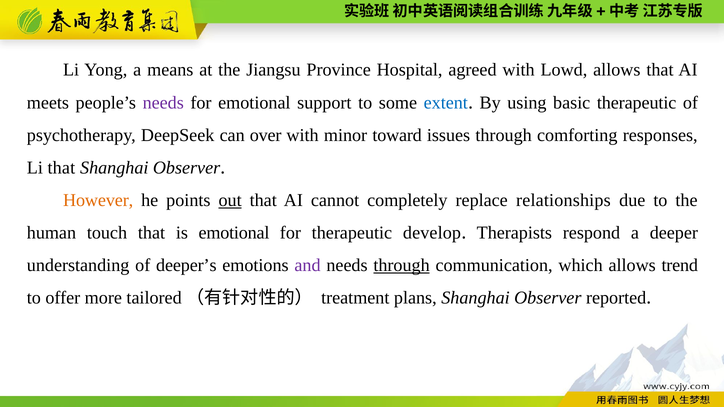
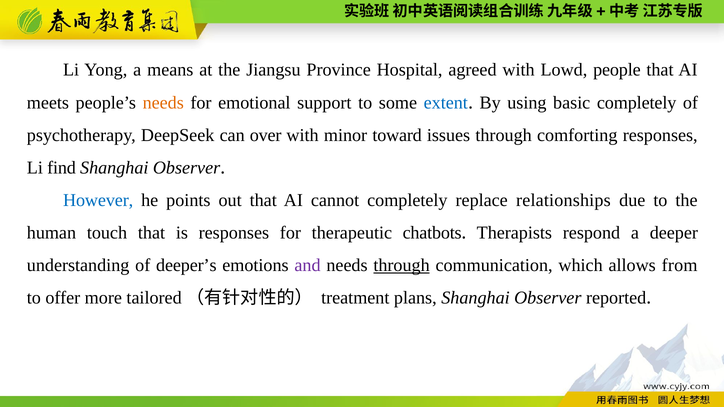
Lowd allows: allows -> people
needs at (163, 103) colour: purple -> orange
basic therapeutic: therapeutic -> completely
Li that: that -> find
However colour: orange -> blue
out underline: present -> none
is emotional: emotional -> responses
develop: develop -> chatbots
trend: trend -> from
